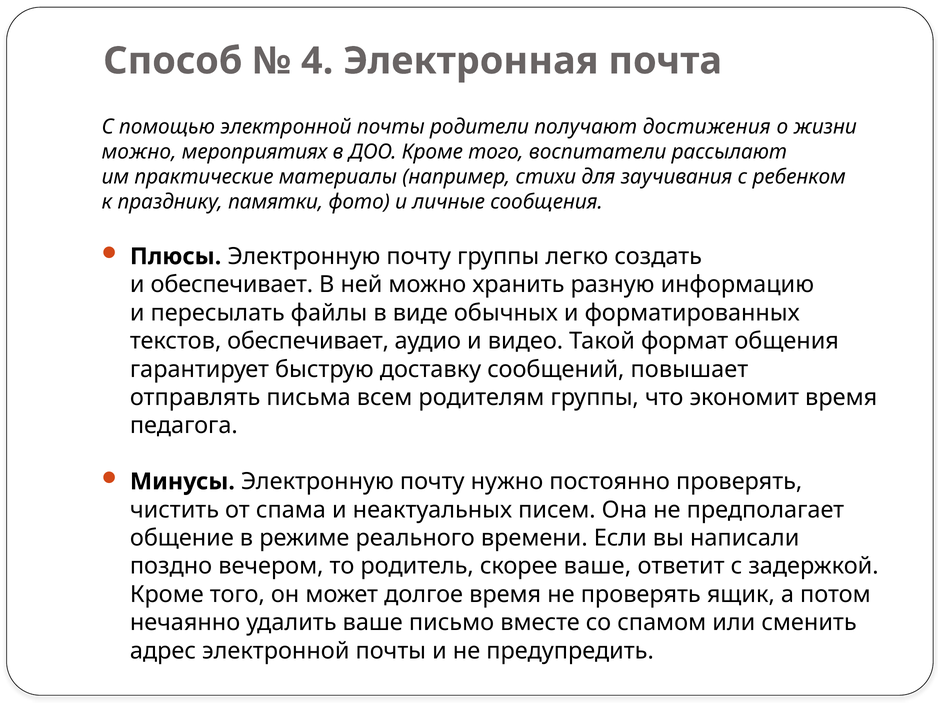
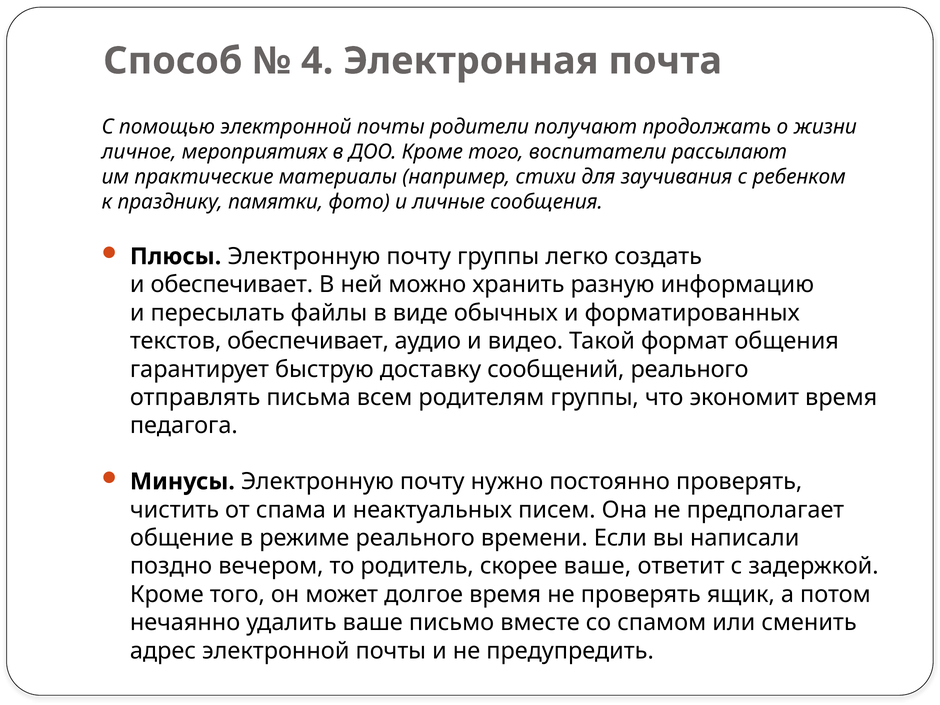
достижения: достижения -> продолжать
можно at (139, 152): можно -> личное
сообщений повышает: повышает -> реального
